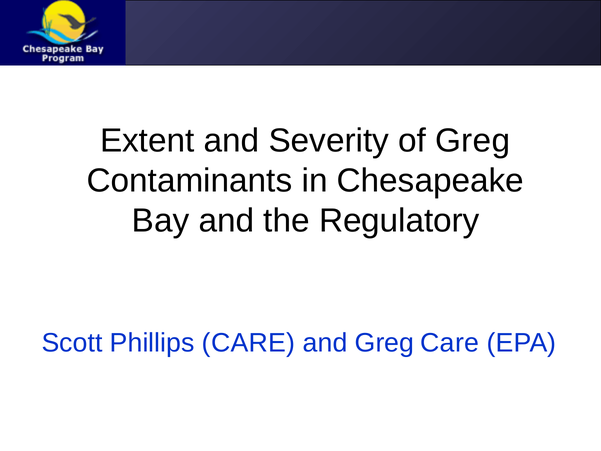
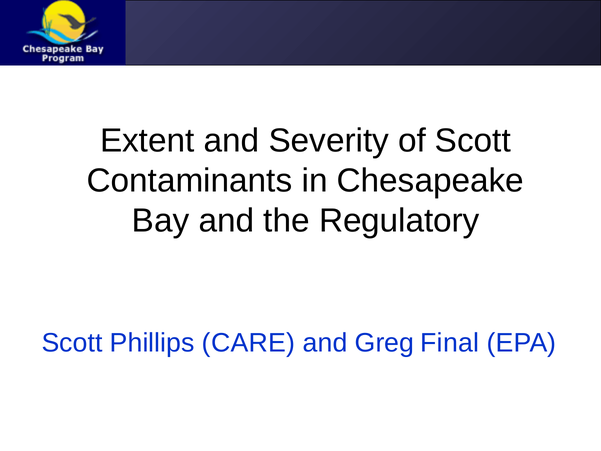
of Greg: Greg -> Scott
Greg Care: Care -> Final
